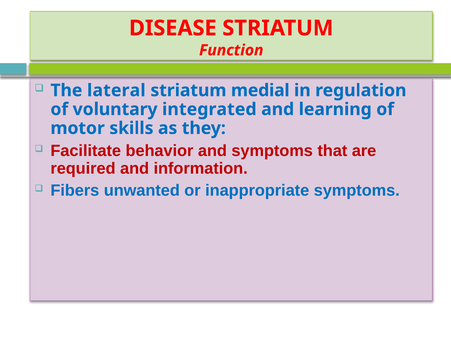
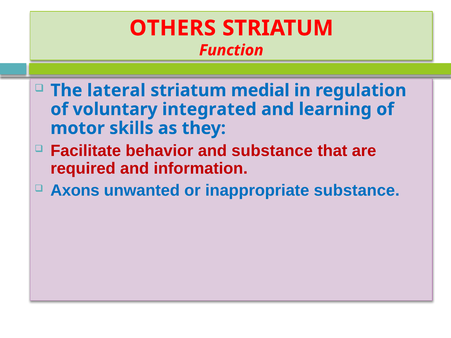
DISEASE: DISEASE -> OTHERS
and symptoms: symptoms -> substance
Fibers: Fibers -> Axons
inappropriate symptoms: symptoms -> substance
